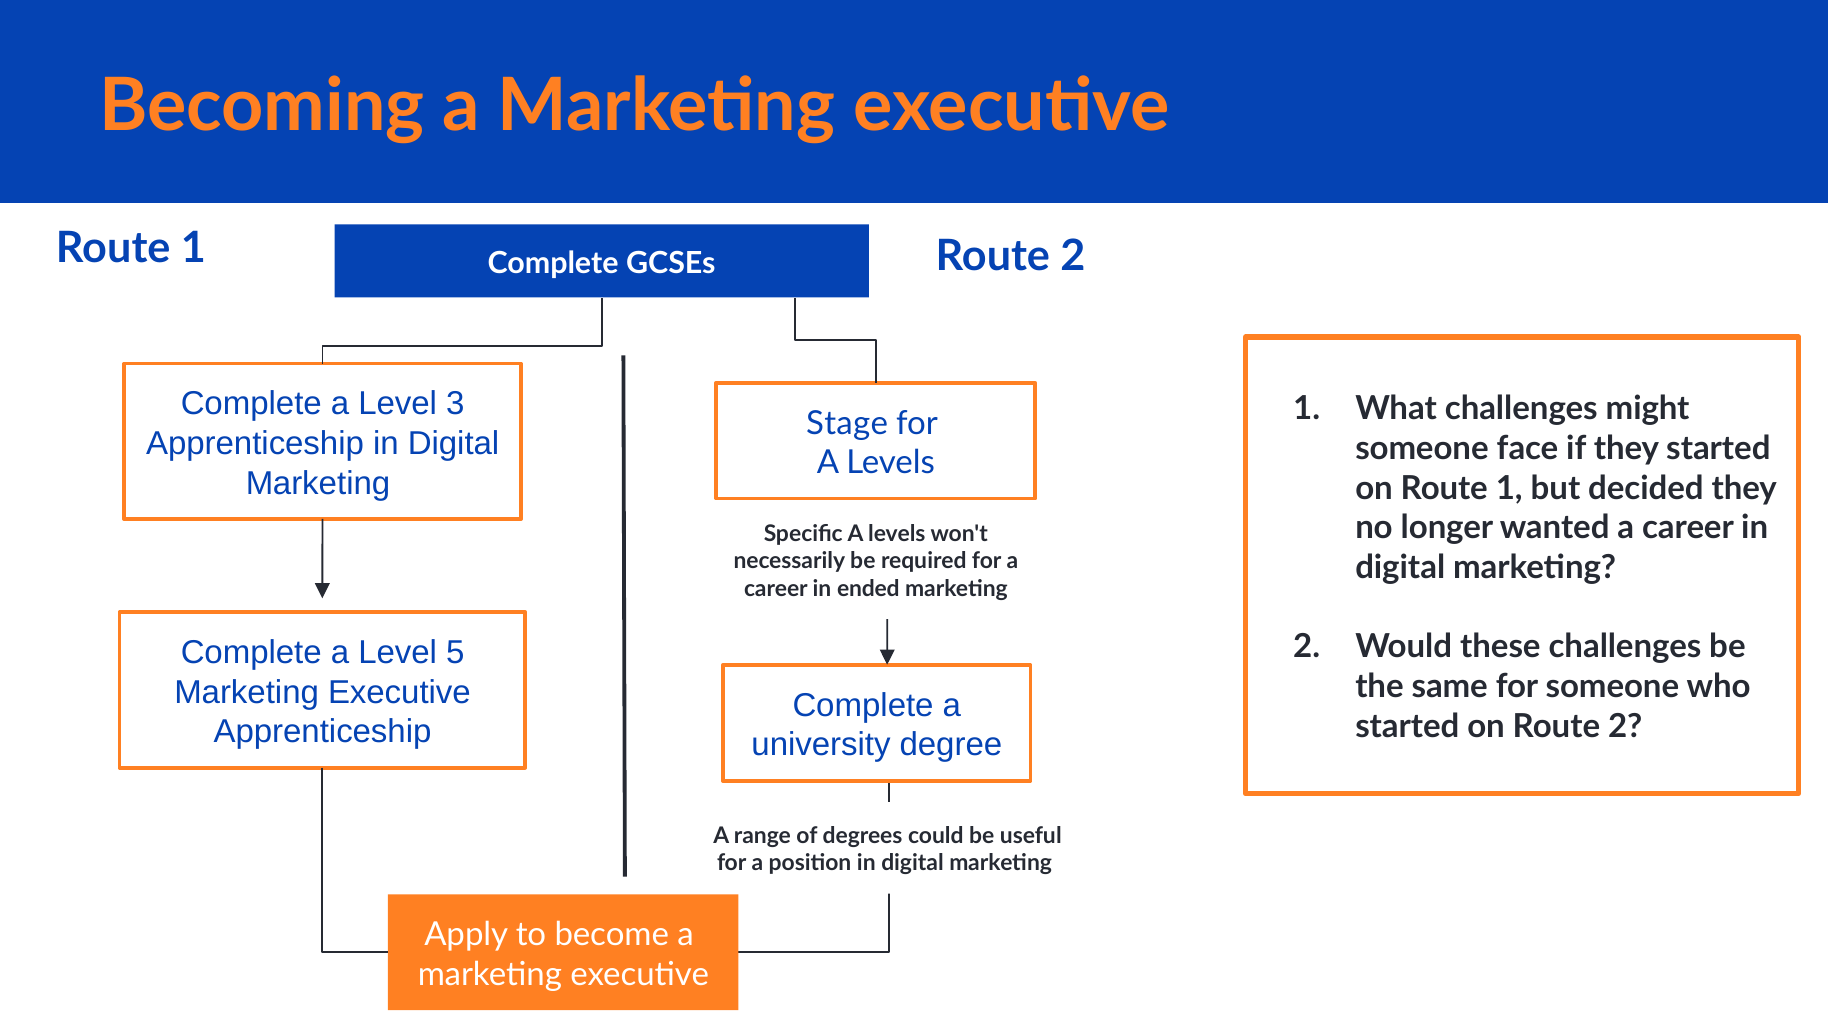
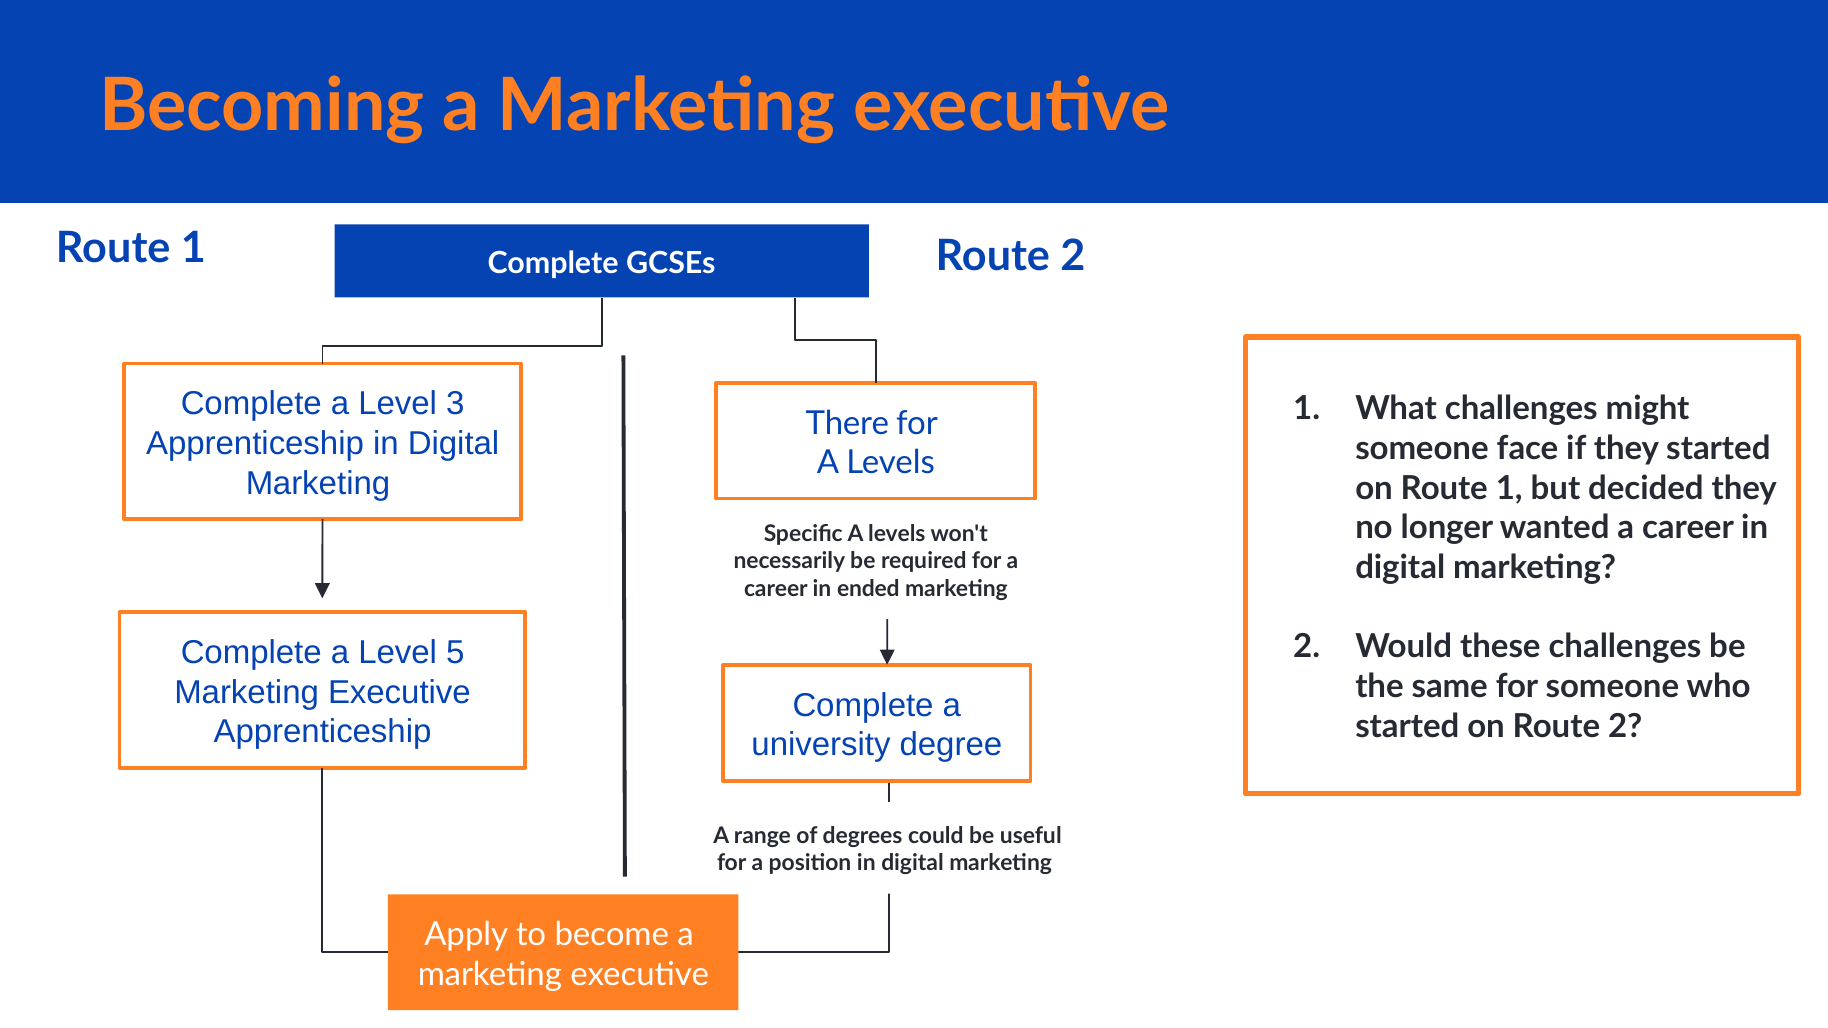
Stage: Stage -> There
